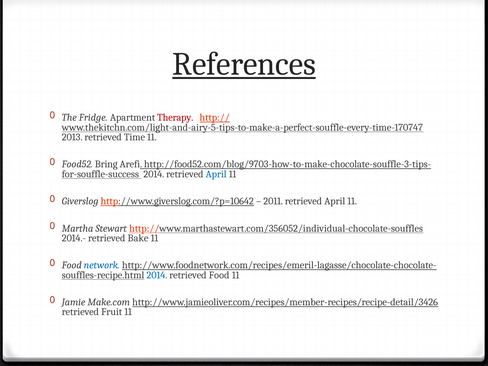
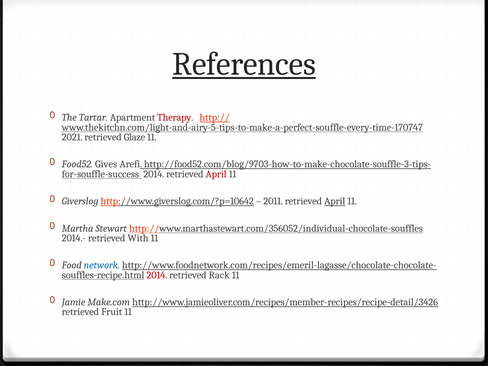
Fridge: Fridge -> Tartar
2013: 2013 -> 2021
Time: Time -> Glaze
Bring: Bring -> Gives
April at (216, 174) colour: blue -> red
April at (335, 201) underline: none -> present
Bake: Bake -> With
2014 at (157, 275) colour: blue -> red
retrieved Food: Food -> Rack
